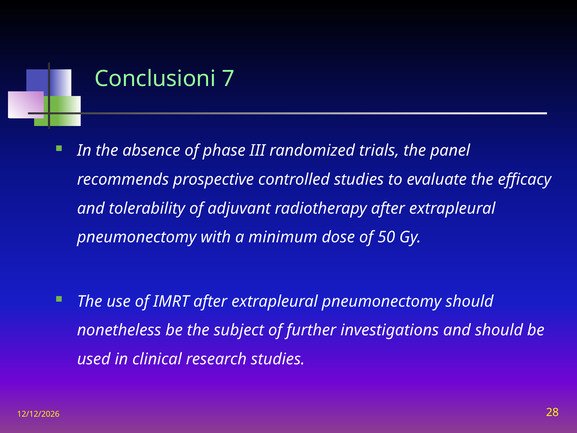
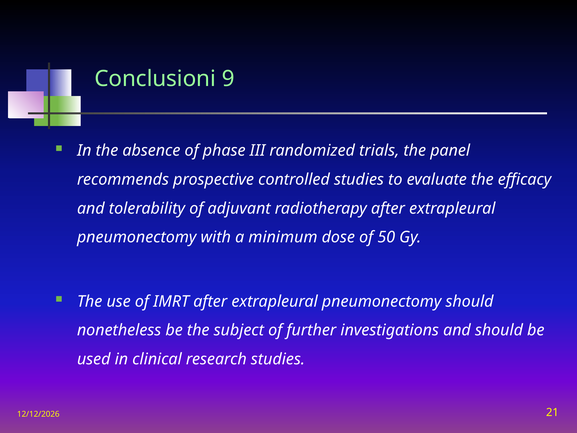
7: 7 -> 9
28: 28 -> 21
